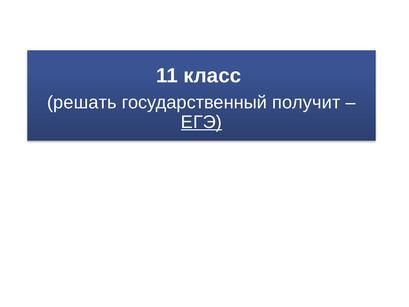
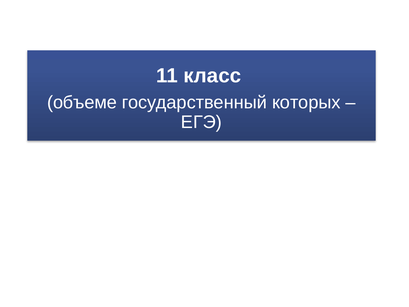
решать: решать -> объеме
получит: получит -> которых
ЕГЭ underline: present -> none
